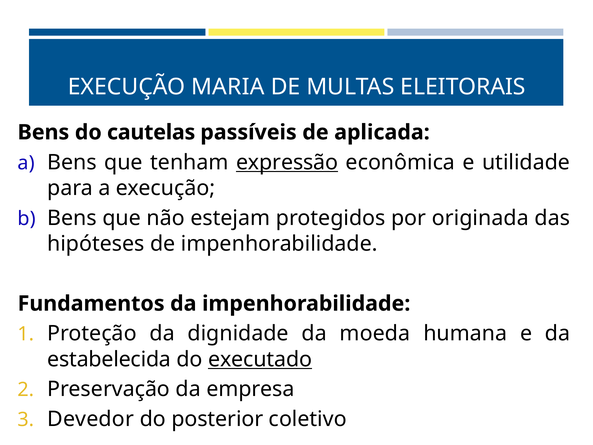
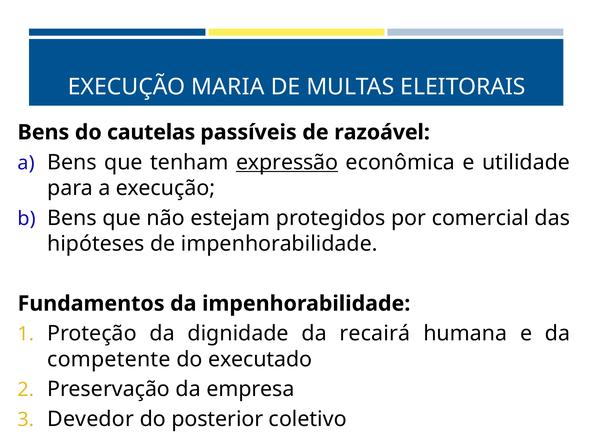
aplicada: aplicada -> razoável
originada: originada -> comercial
moeda: moeda -> recairá
estabelecida: estabelecida -> competente
executado underline: present -> none
